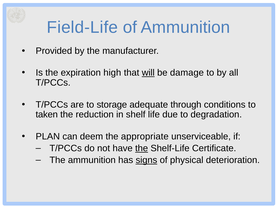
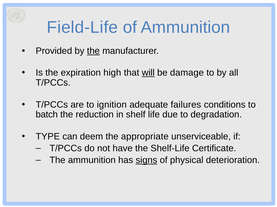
the at (93, 51) underline: none -> present
storage: storage -> ignition
through: through -> failures
taken: taken -> batch
PLAN: PLAN -> TYPE
the at (142, 149) underline: present -> none
